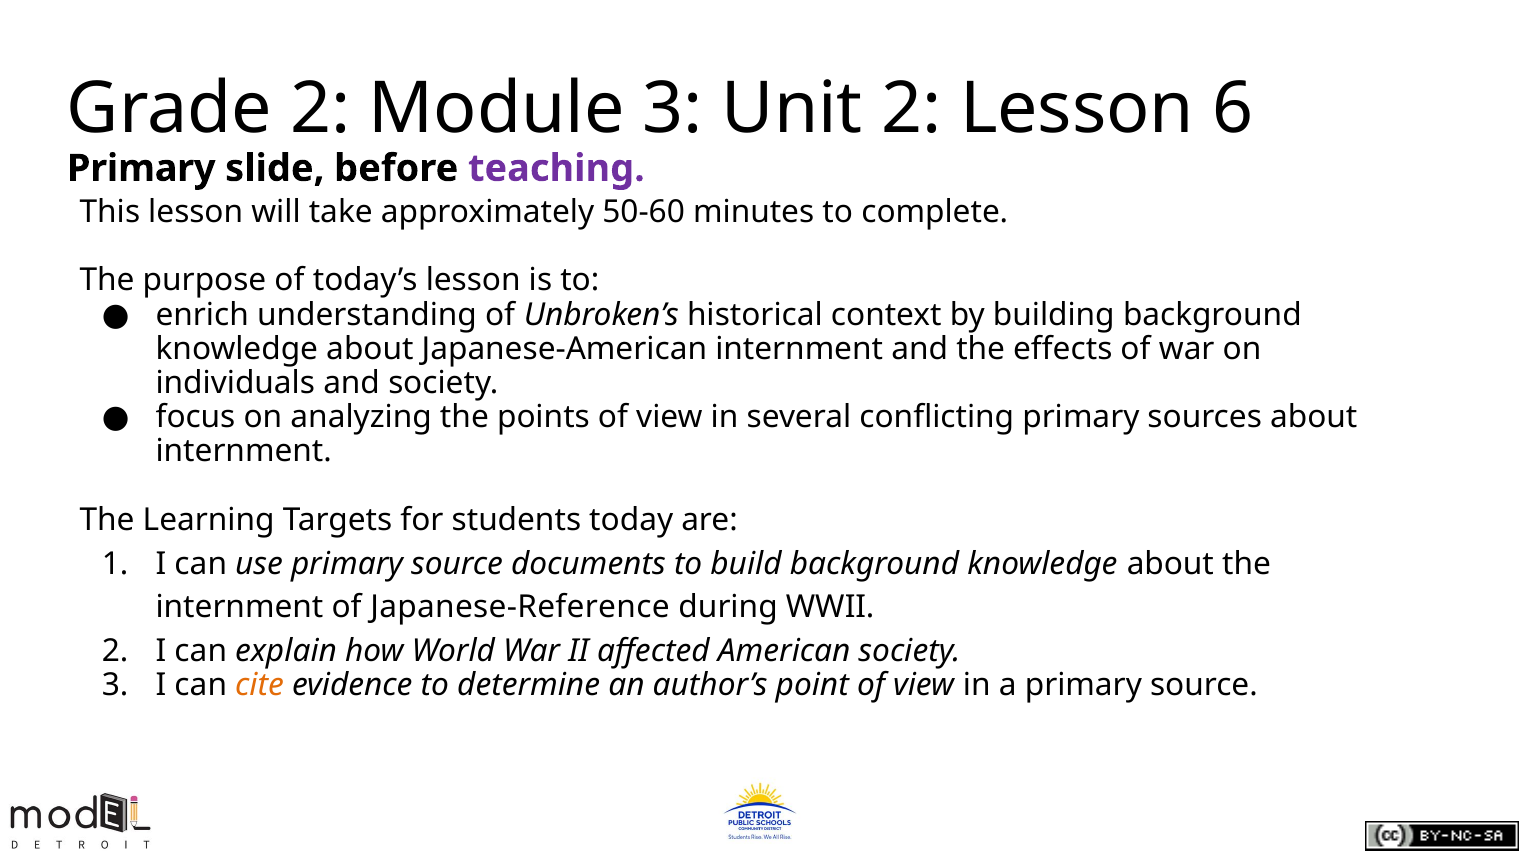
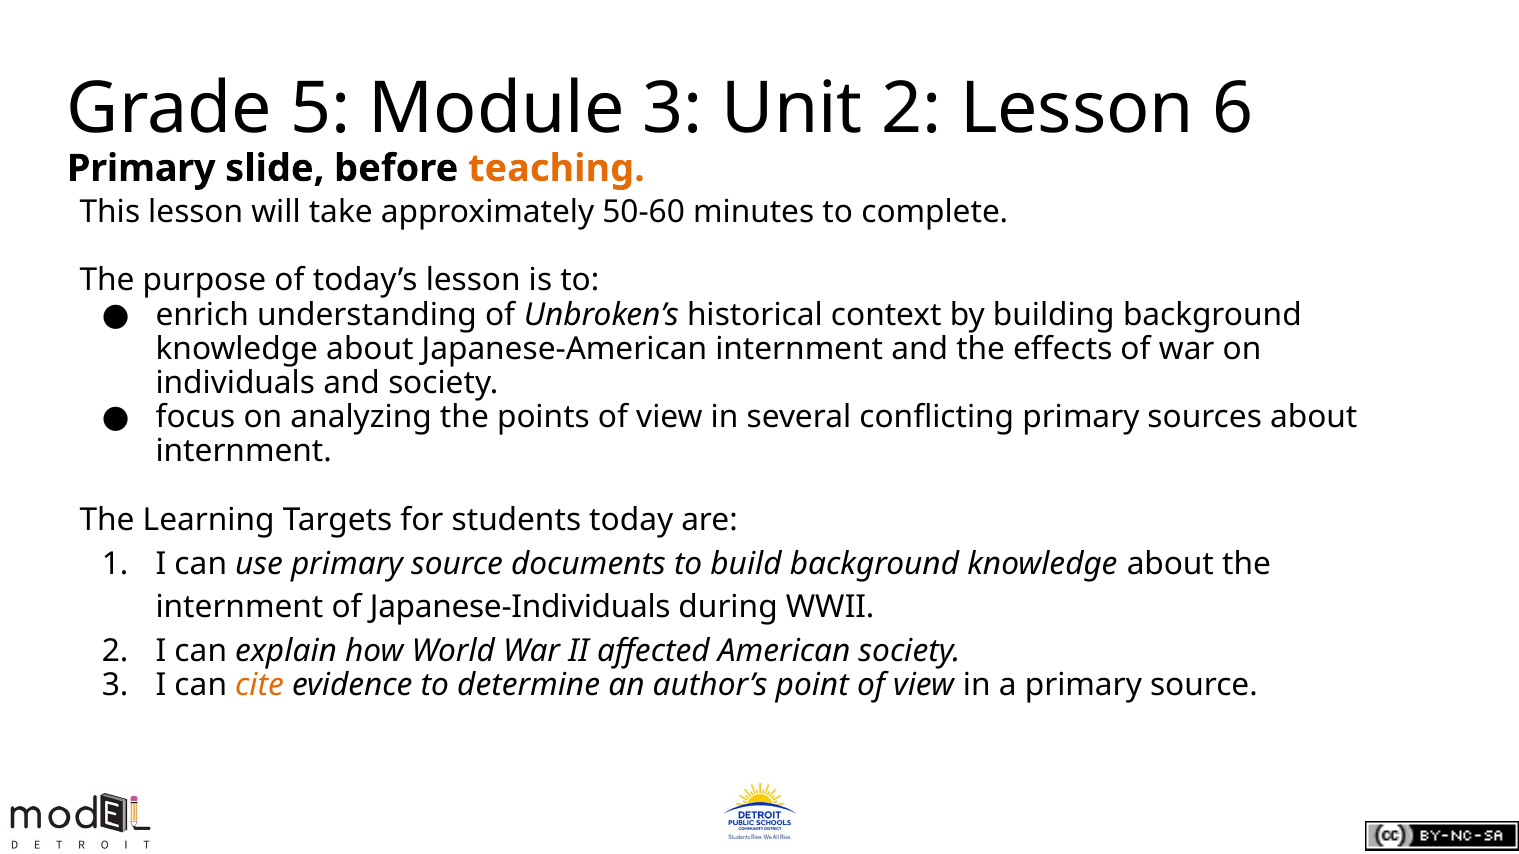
Grade 2: 2 -> 5
teaching colour: purple -> orange
Japanese-Reference: Japanese-Reference -> Japanese-Individuals
